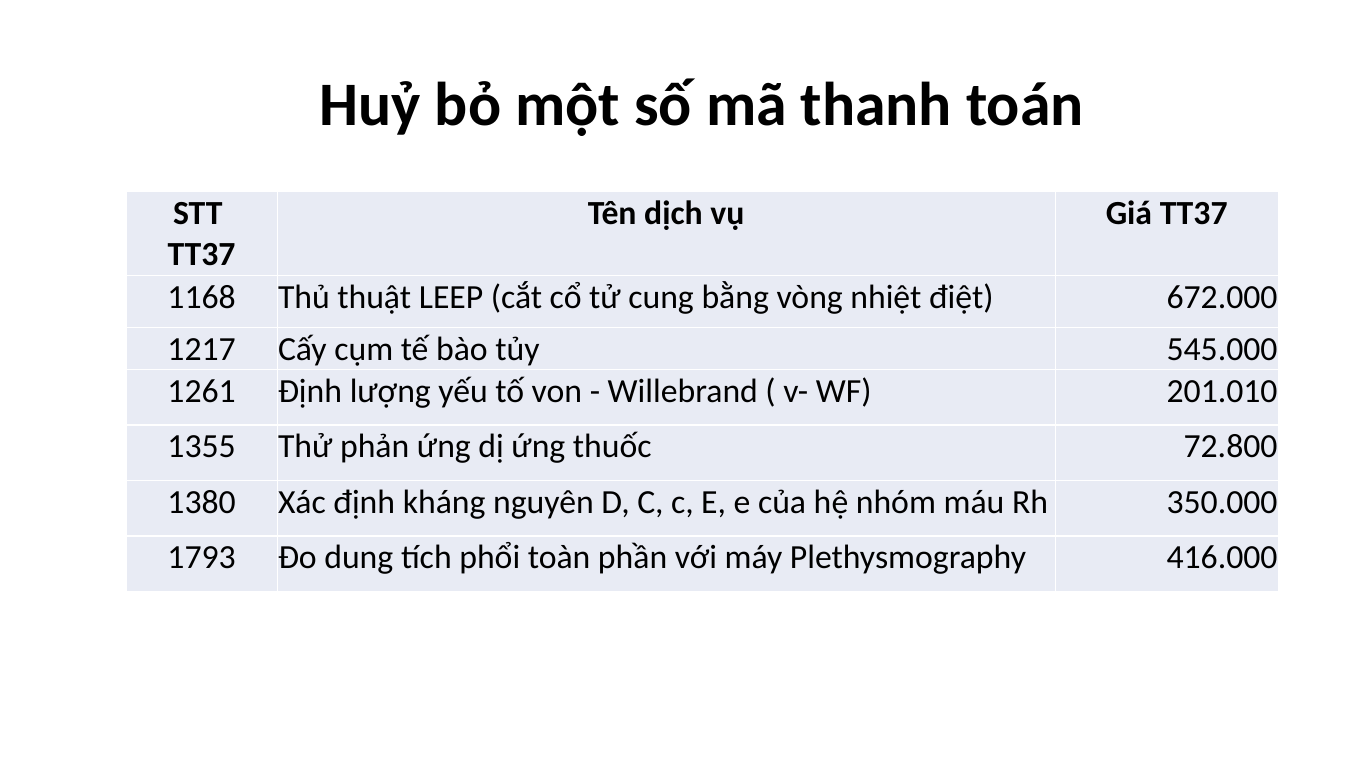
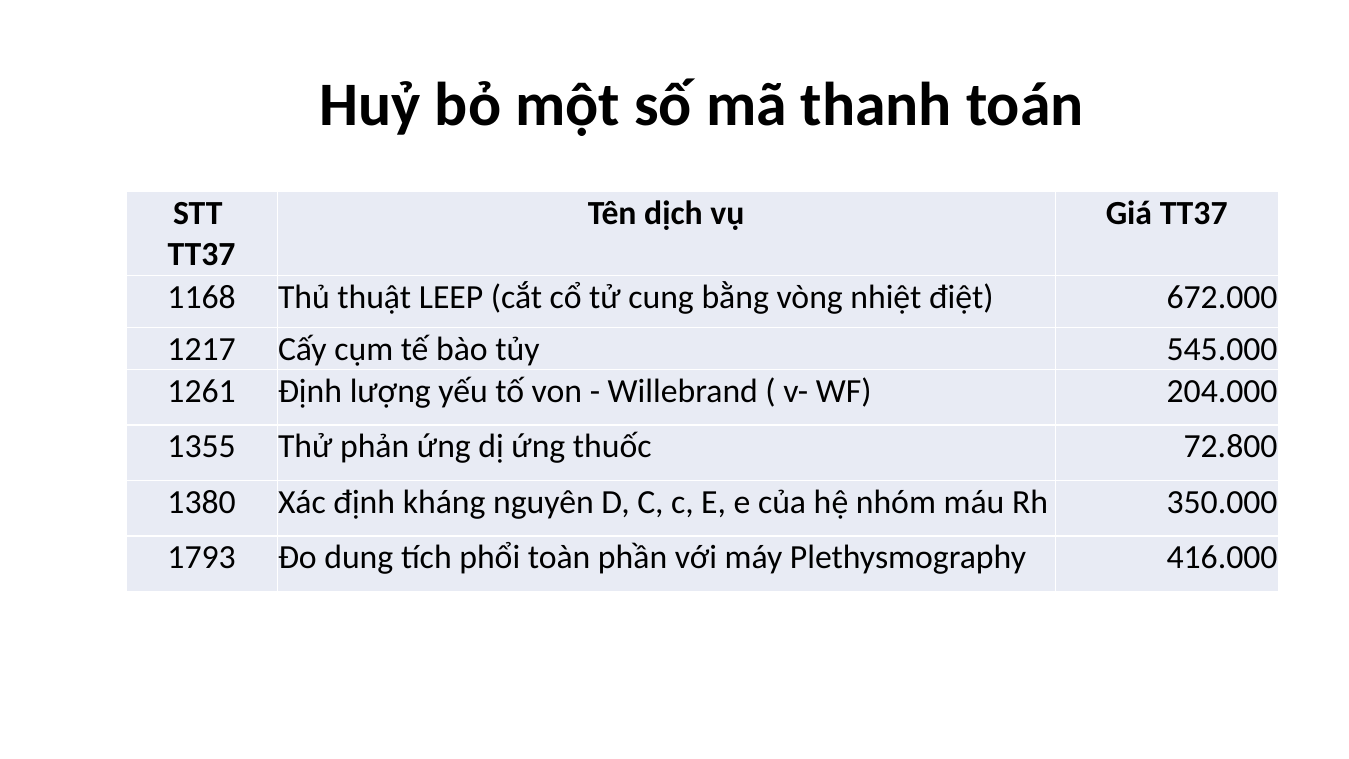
201.010: 201.010 -> 204.000
